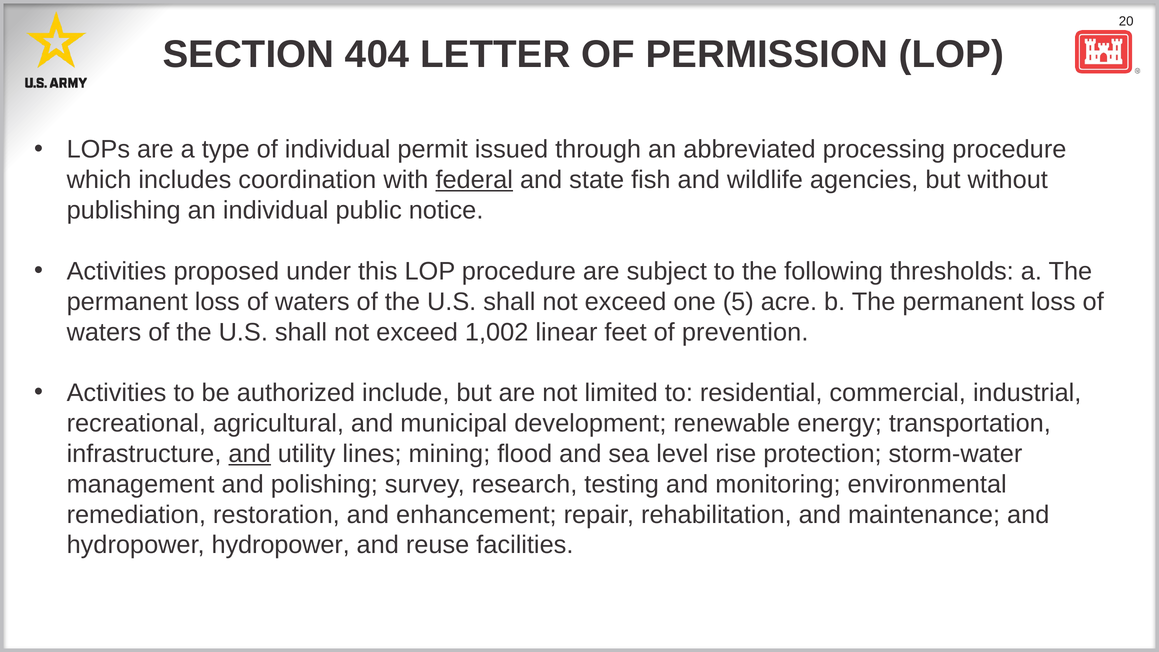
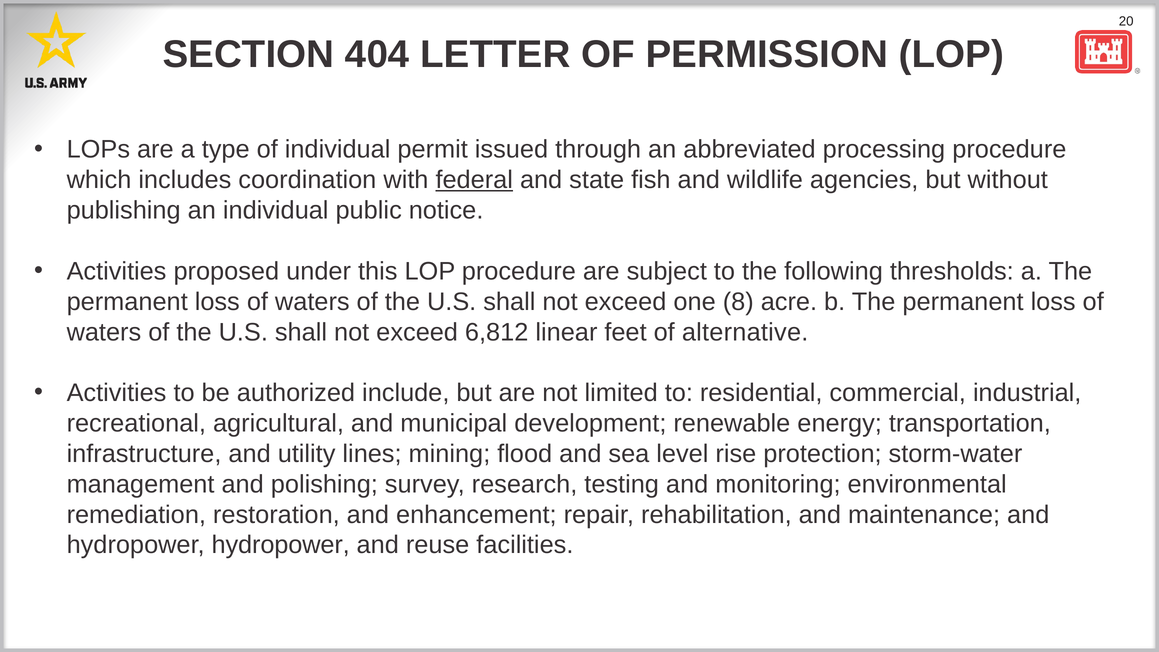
5: 5 -> 8
1,002: 1,002 -> 6,812
prevention: prevention -> alternative
and at (250, 454) underline: present -> none
